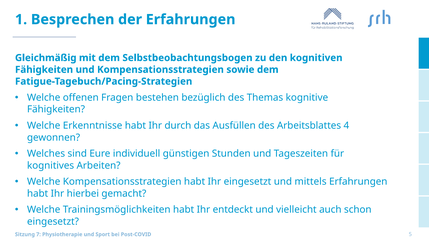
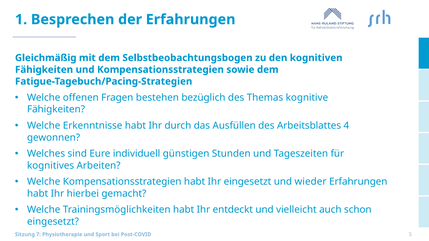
mittels: mittels -> wieder
